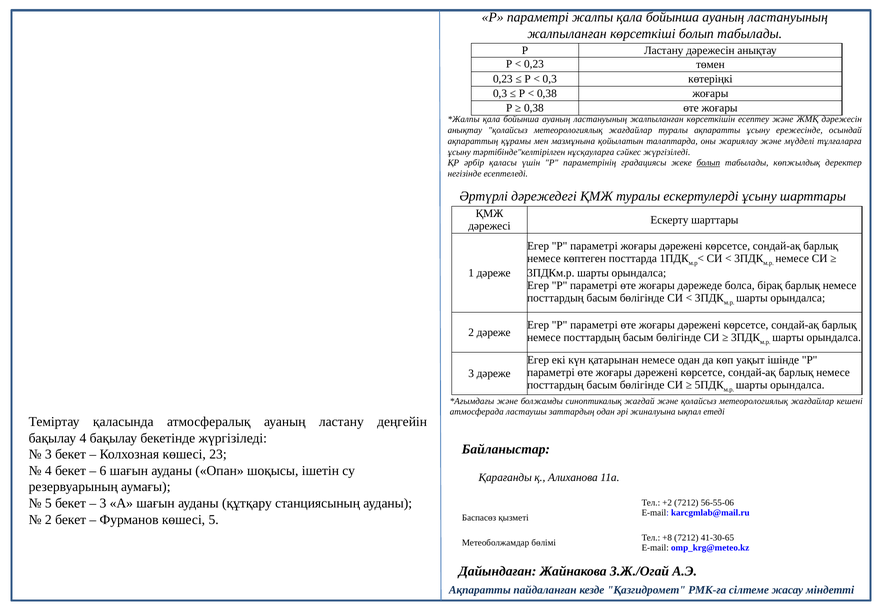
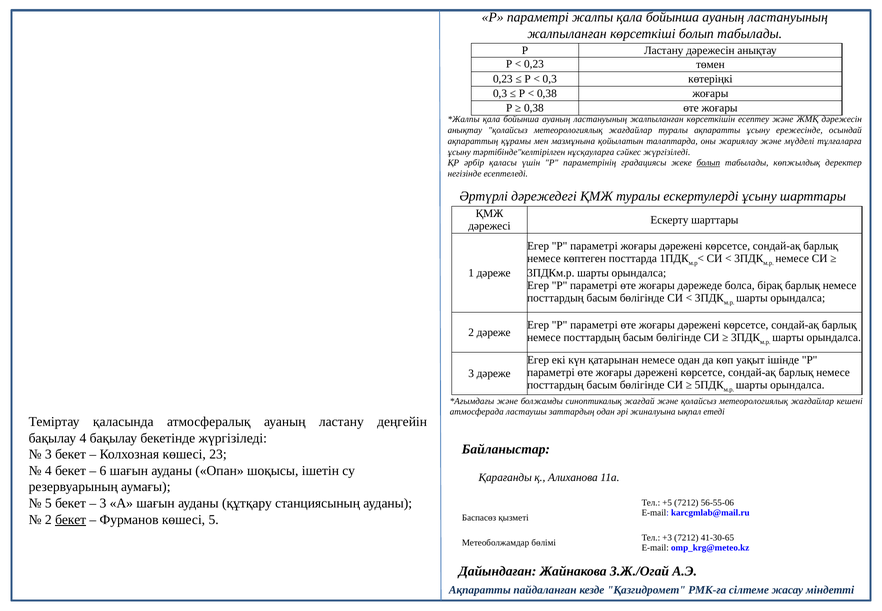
+2: +2 -> +5
бекет at (71, 519) underline: none -> present
+8: +8 -> +3
